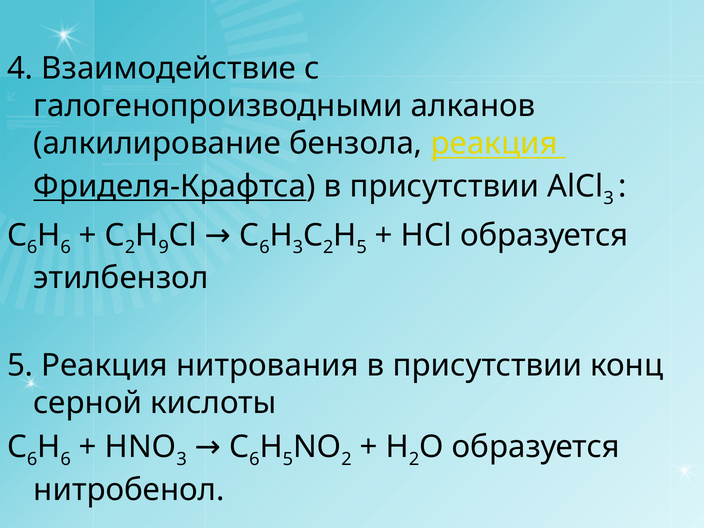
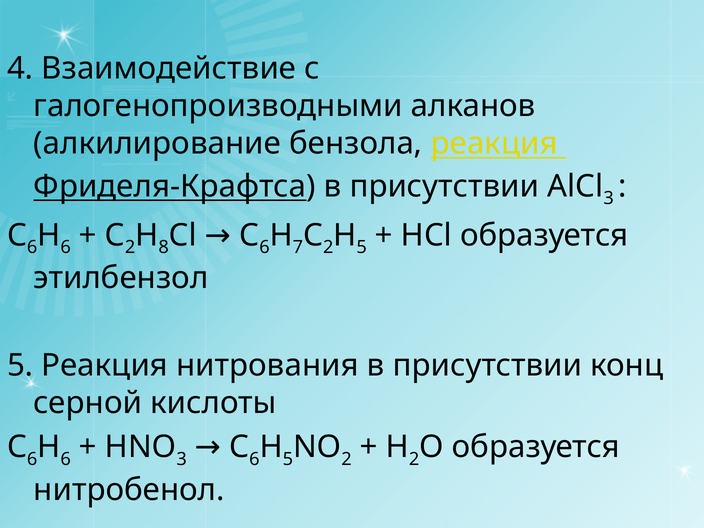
3 at (298, 247): 3 -> 7
9: 9 -> 8
